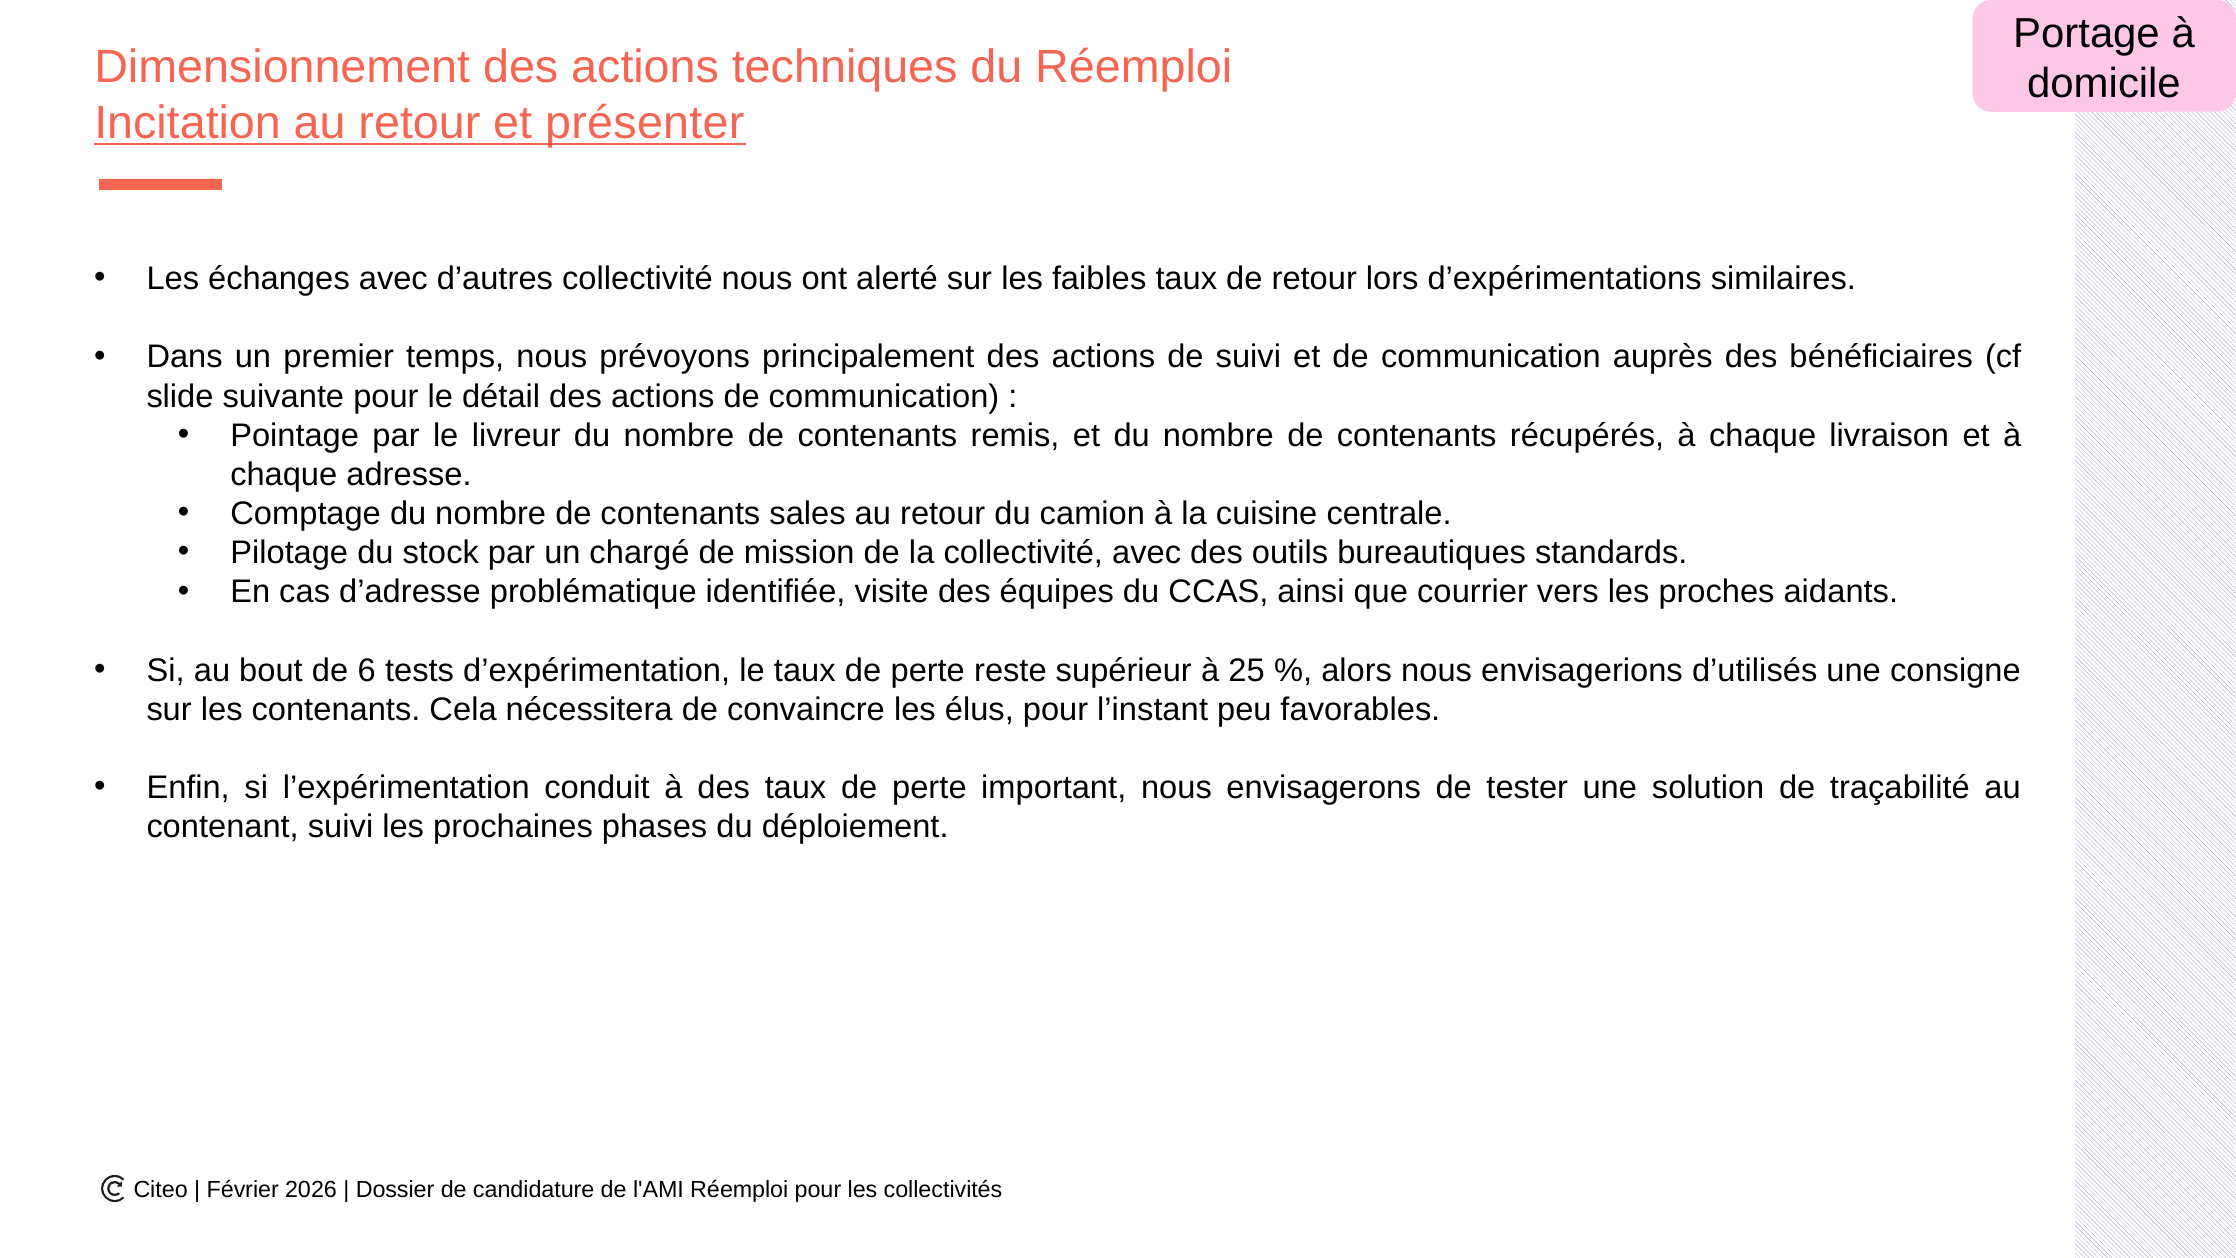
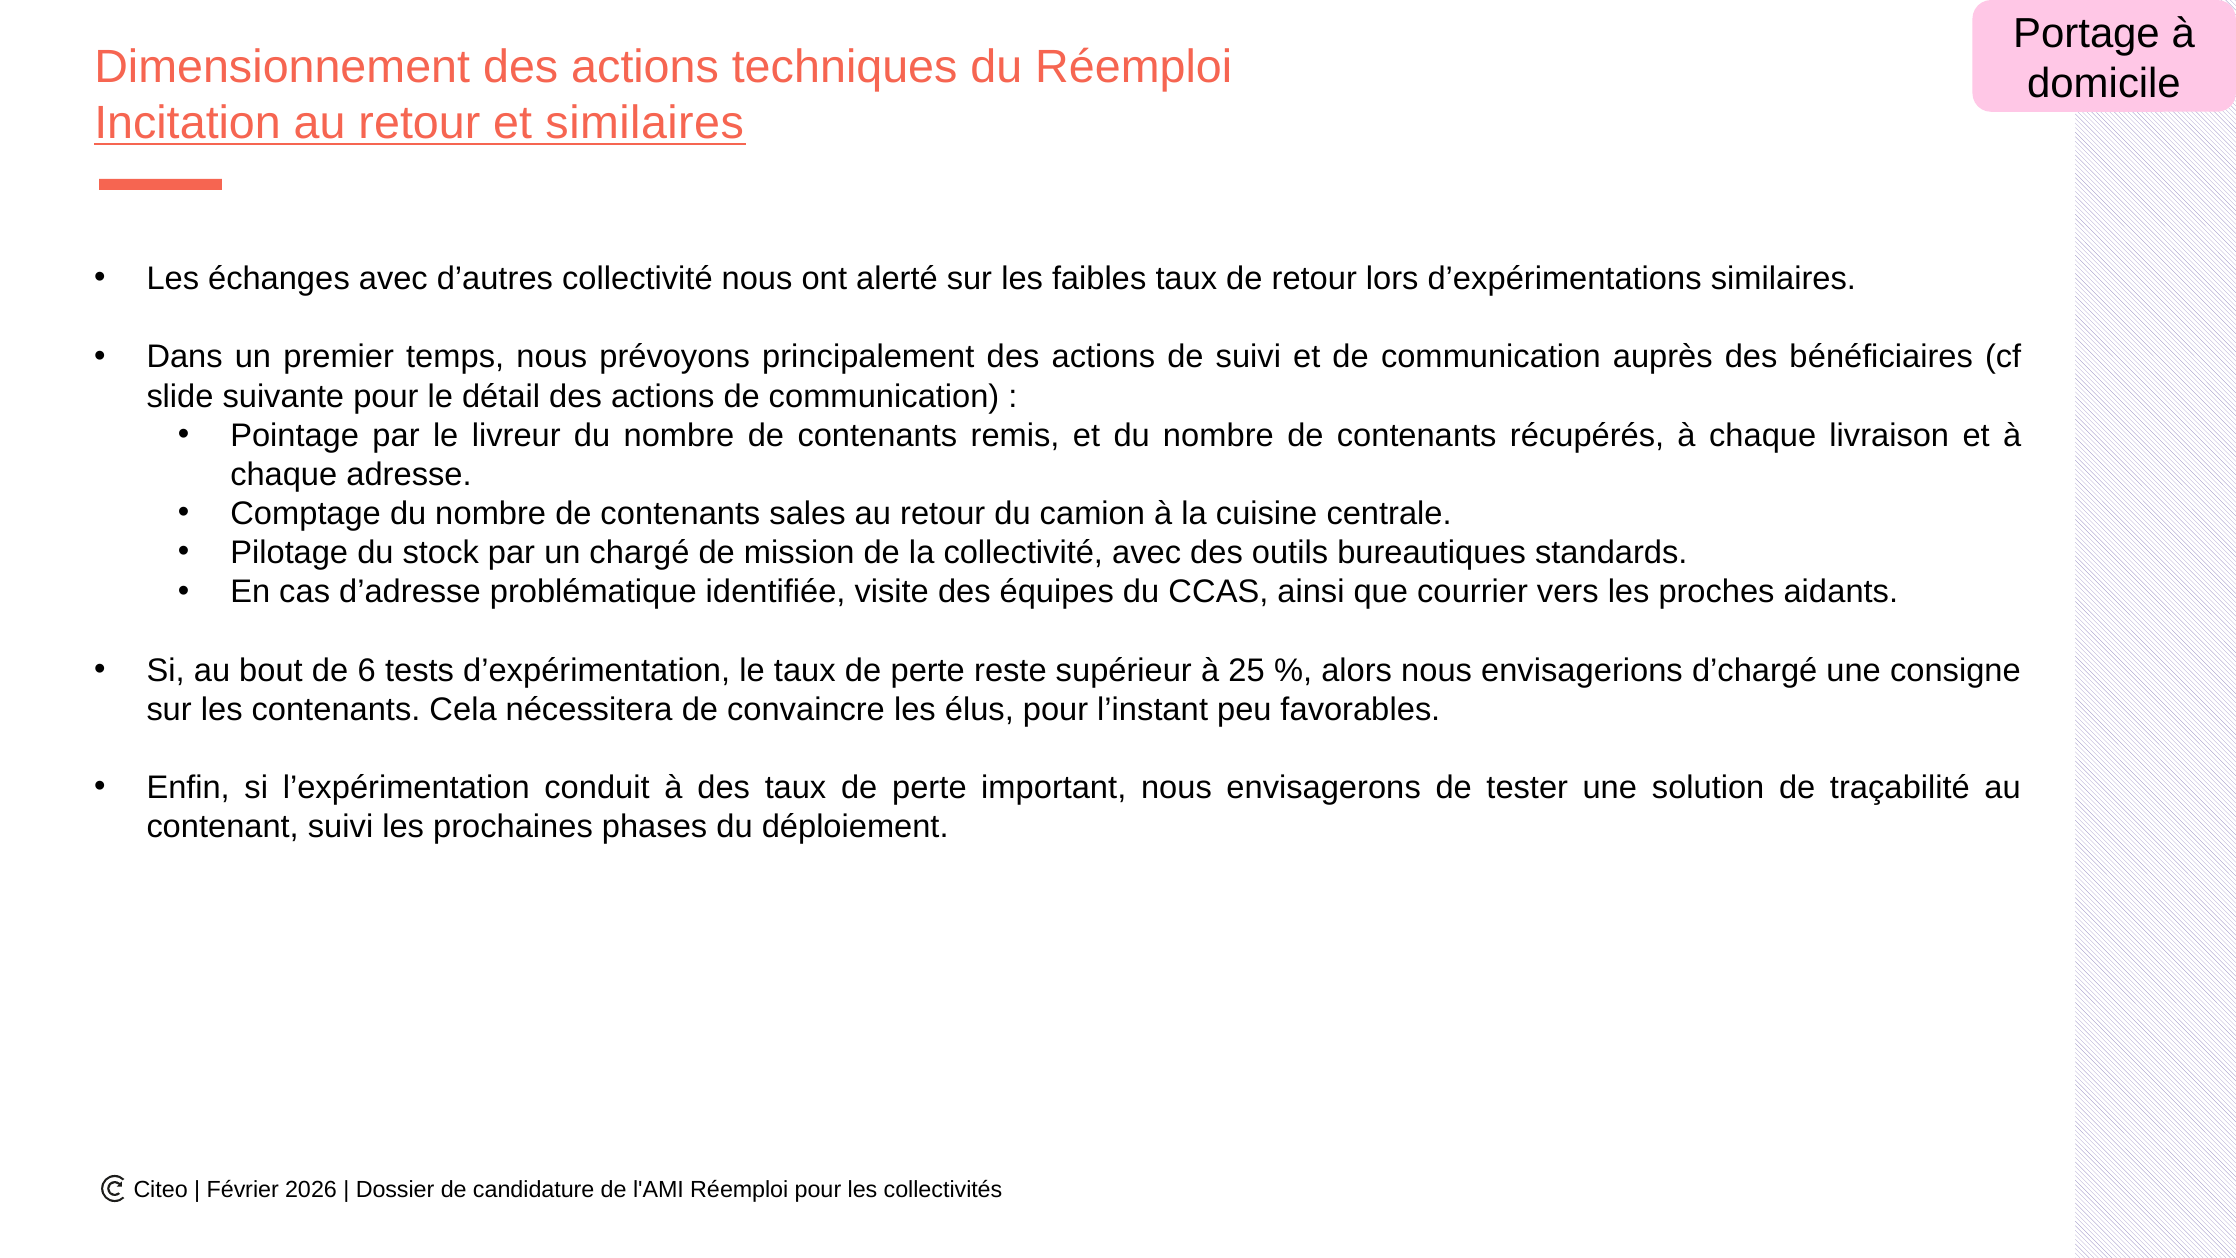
et présenter: présenter -> similaires
d’utilisés: d’utilisés -> d’chargé
